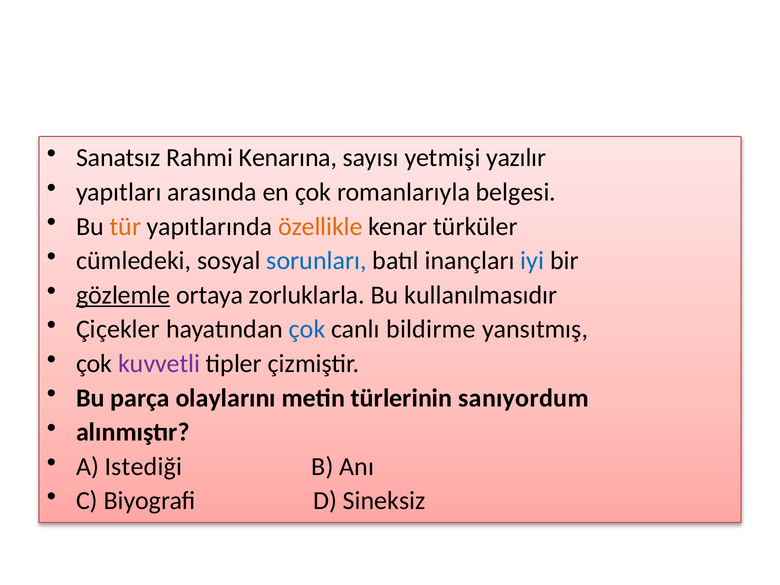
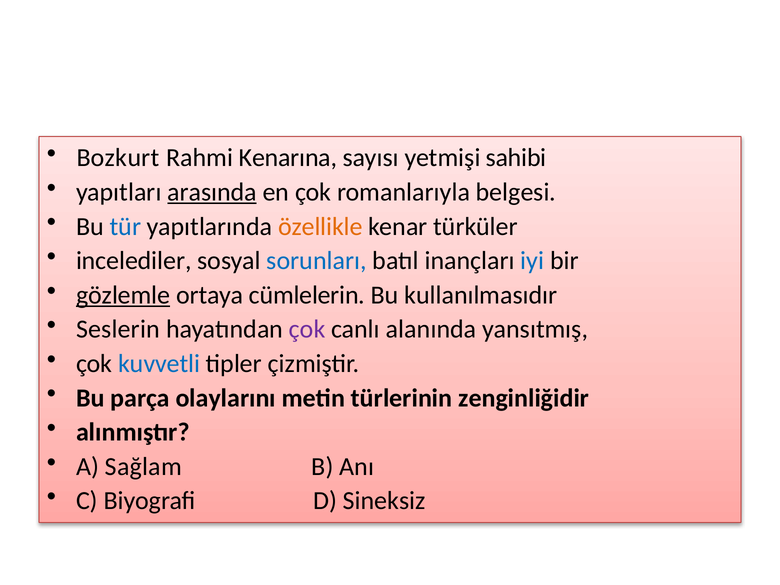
Sanatsız: Sanatsız -> Bozkurt
yazılır: yazılır -> sahibi
arasında underline: none -> present
tür colour: orange -> blue
cümledeki: cümledeki -> incelediler
zorluklarla: zorluklarla -> cümlelerin
Çiçekler: Çiçekler -> Seslerin
çok at (307, 329) colour: blue -> purple
bildirme: bildirme -> alanında
kuvvetli colour: purple -> blue
sanıyordum: sanıyordum -> zenginliğidir
Istediği: Istediği -> Sağlam
